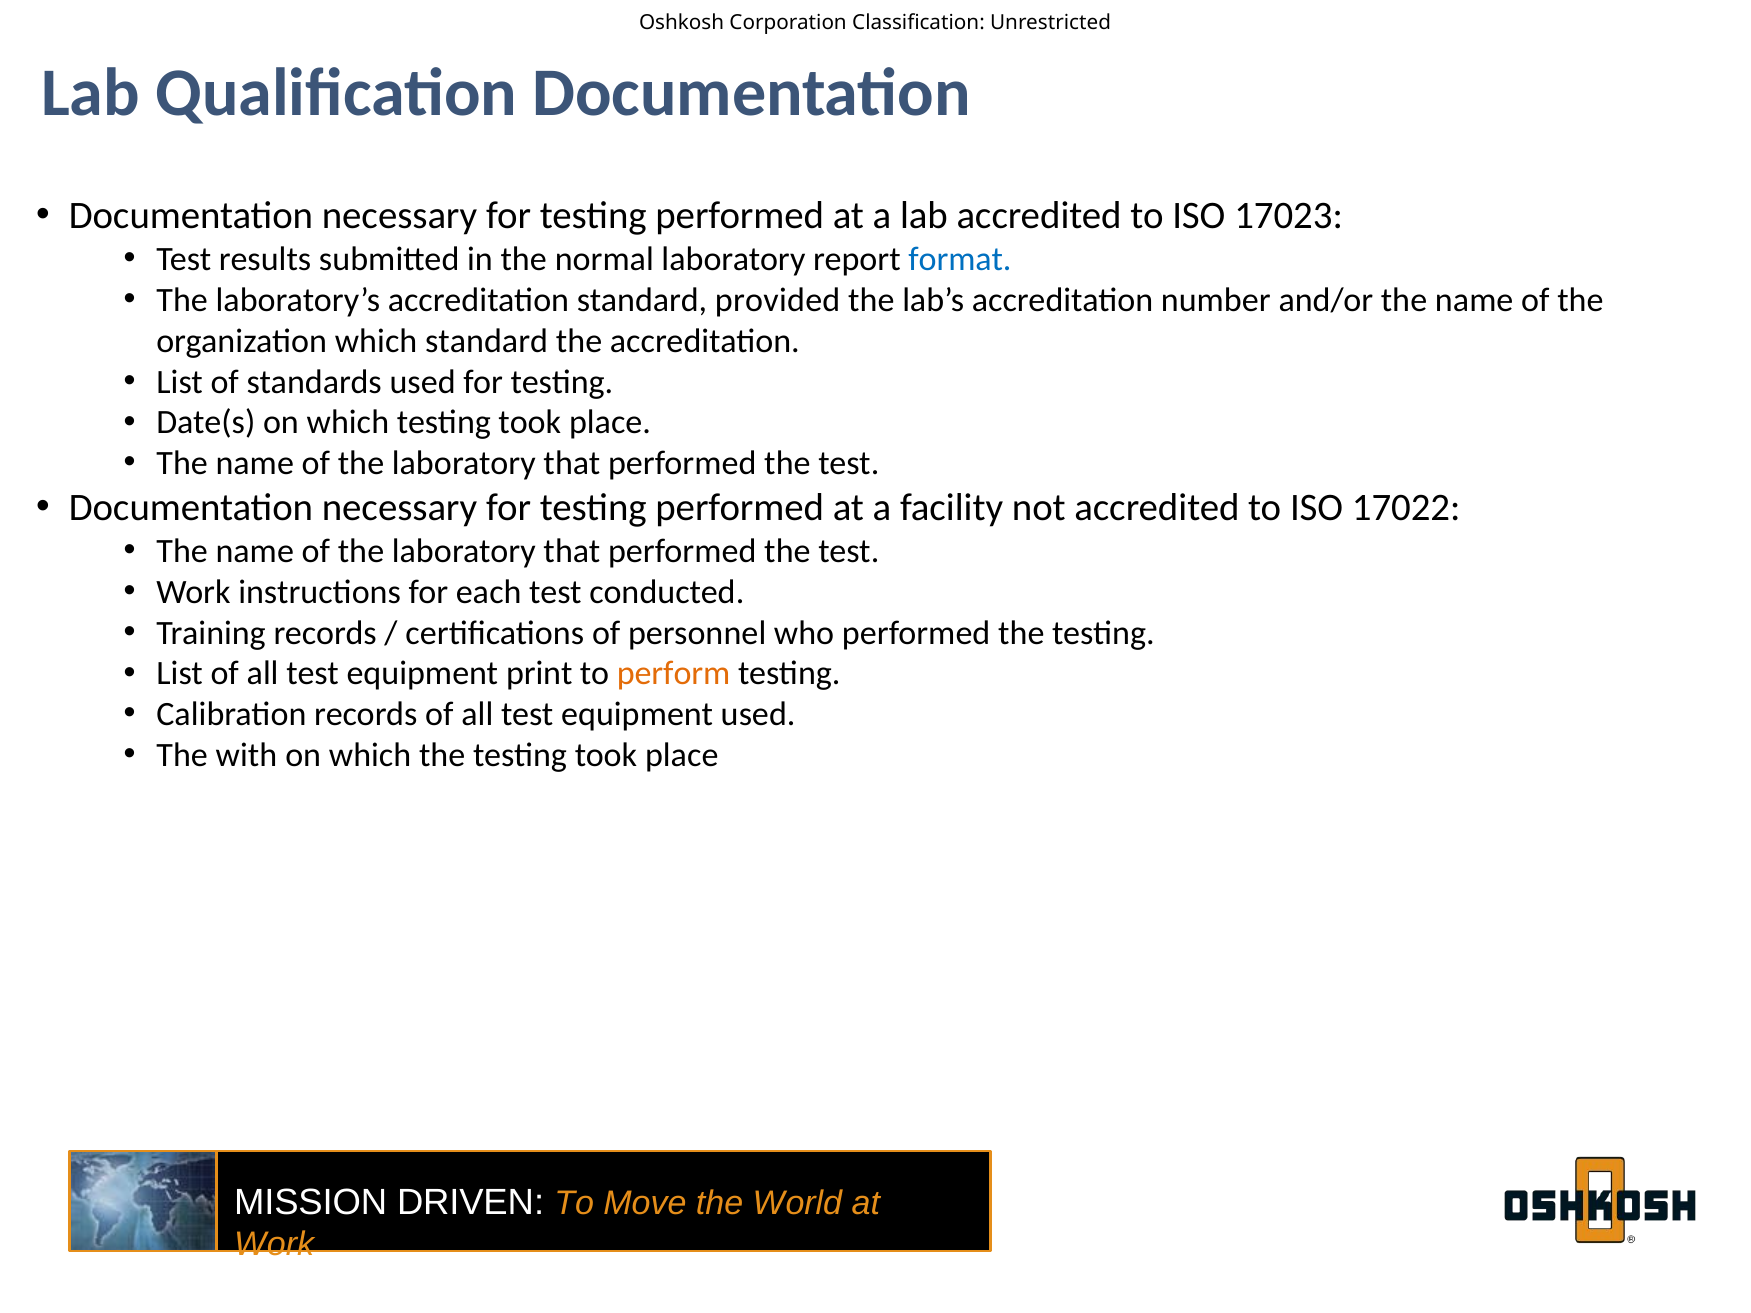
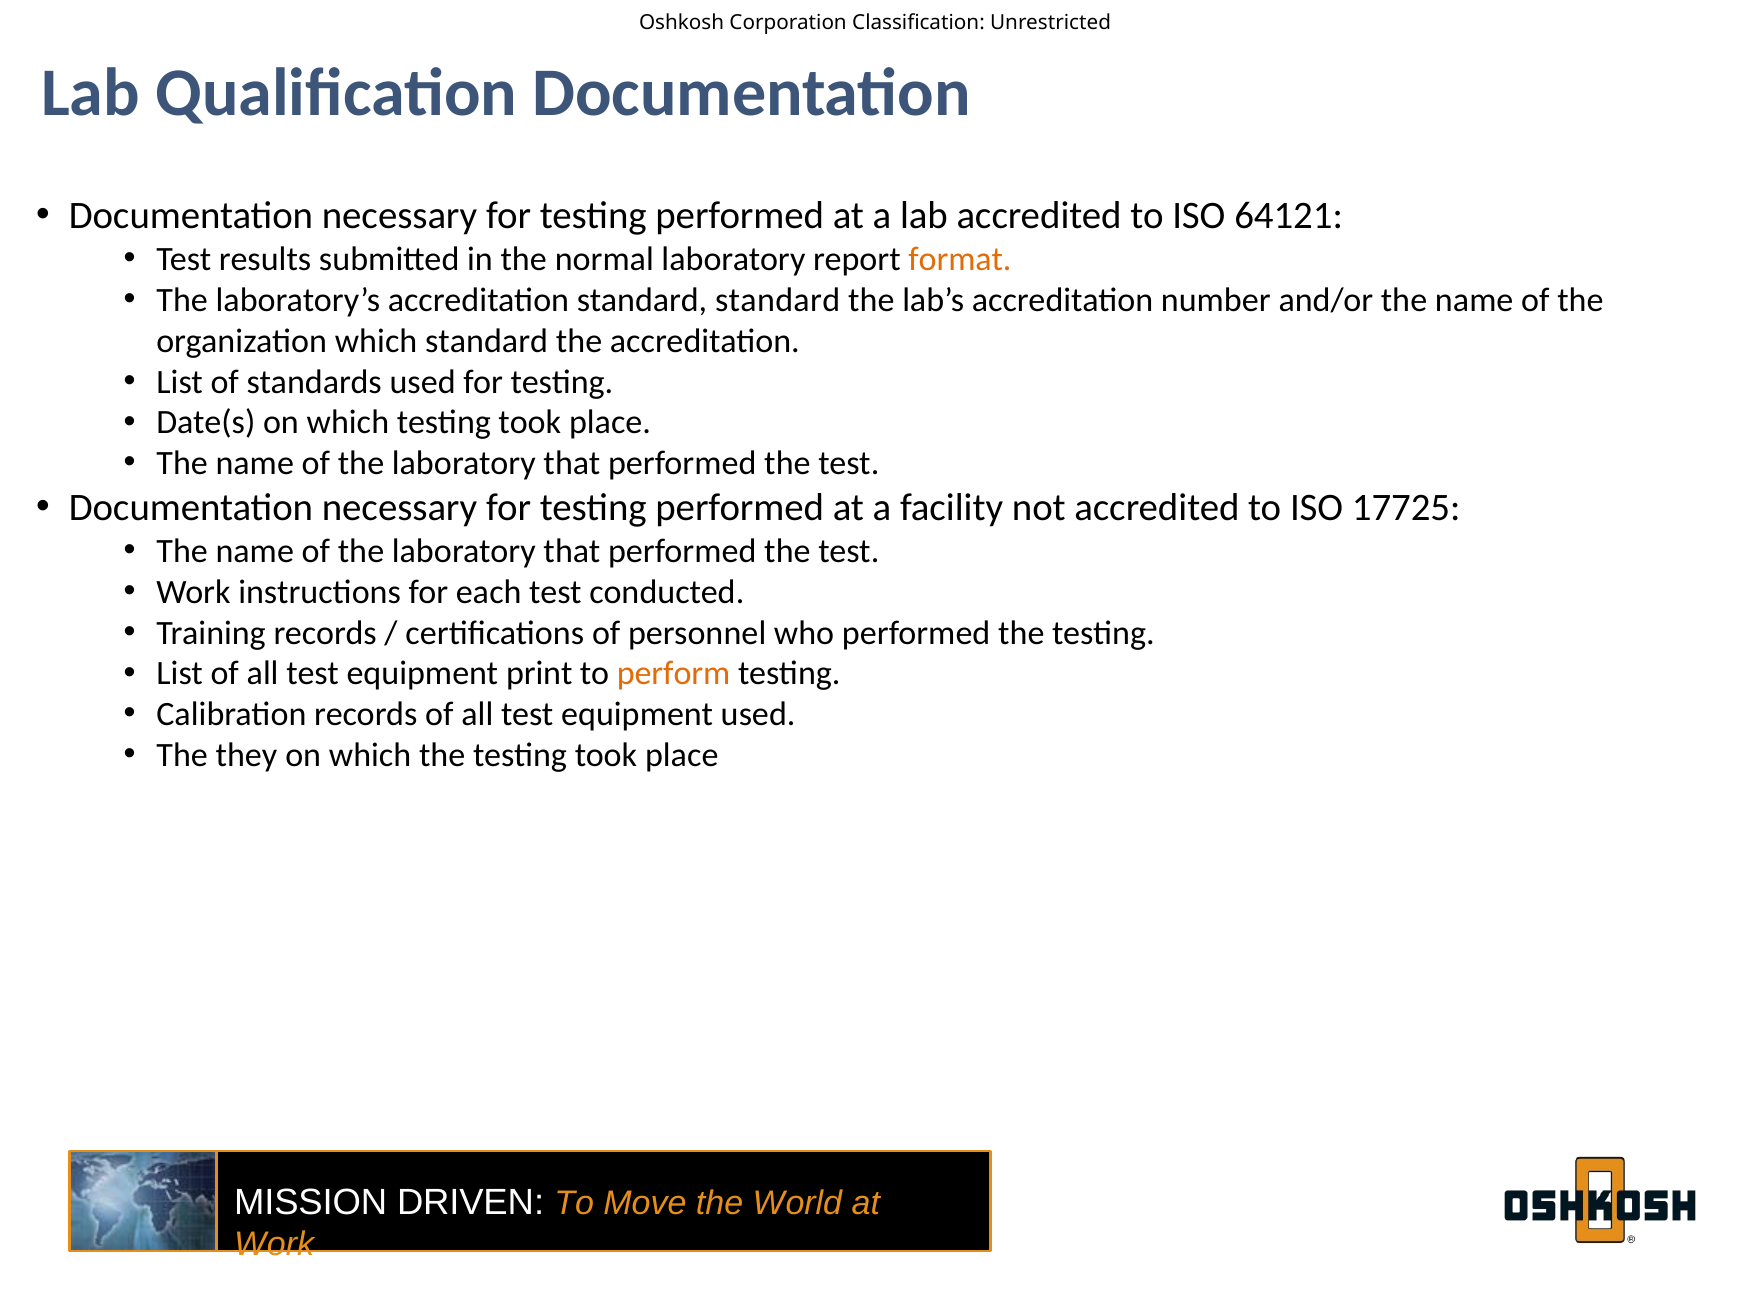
17023: 17023 -> 64121
format colour: blue -> orange
standard provided: provided -> standard
17022: 17022 -> 17725
with: with -> they
